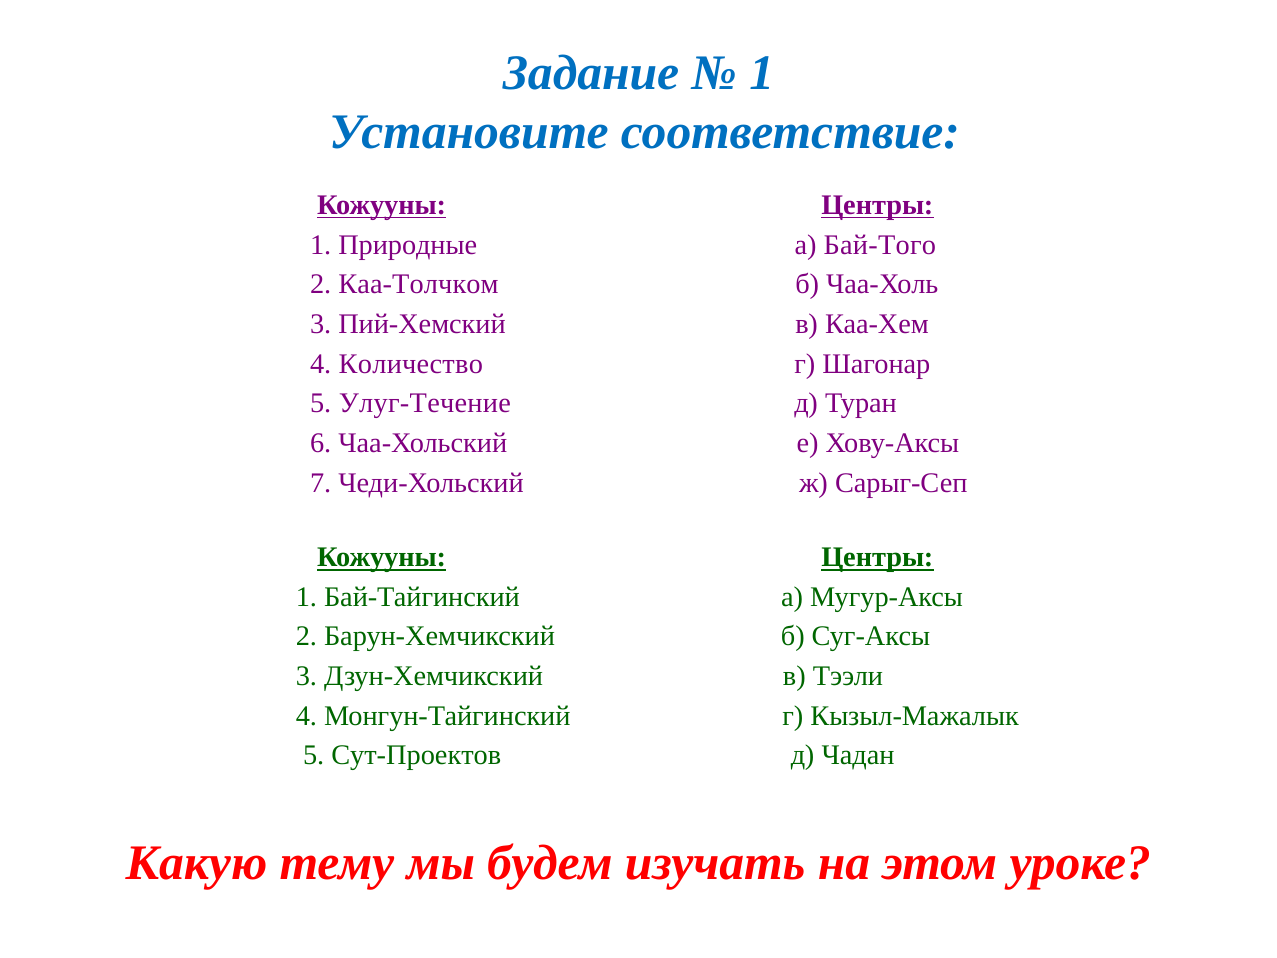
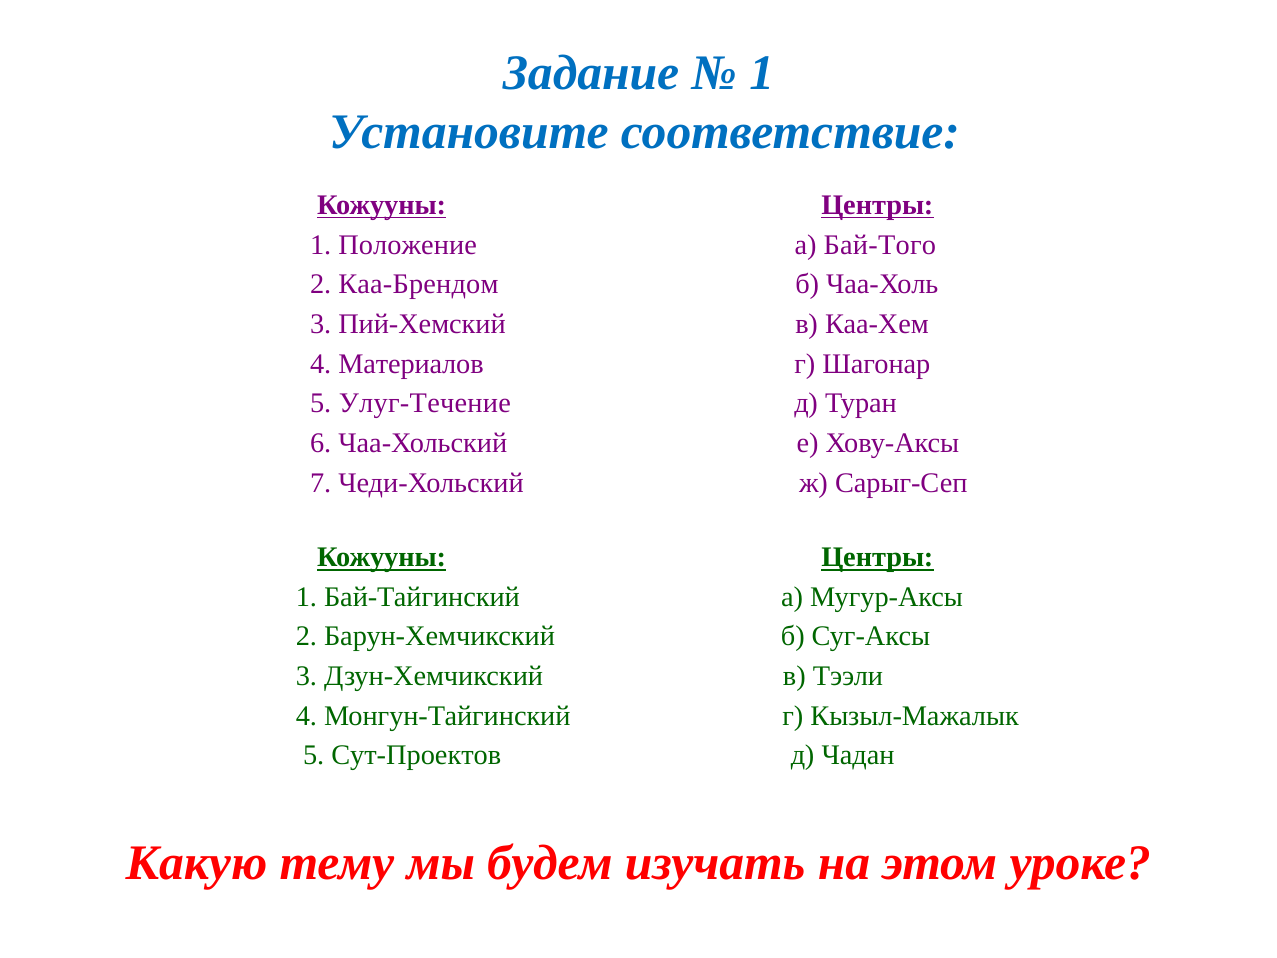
Природные: Природные -> Положение
Каа-Толчком: Каа-Толчком -> Каа-Брендом
Количество: Количество -> Материалов
